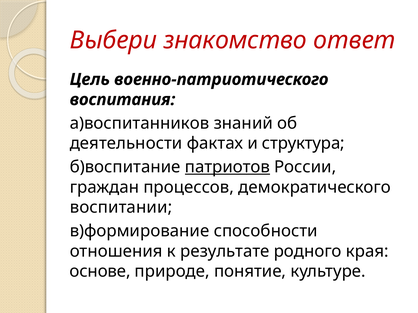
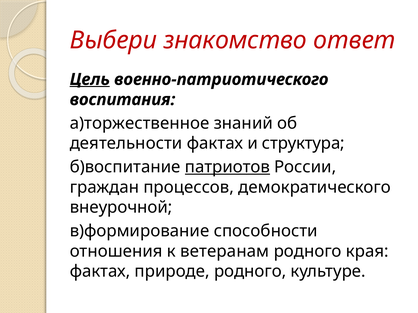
Цель underline: none -> present
а)воспитанников: а)воспитанников -> а)торжественное
воспитании: воспитании -> внеурочной
результате: результате -> ветеранам
основе at (100, 272): основе -> фактах
природе понятие: понятие -> родного
